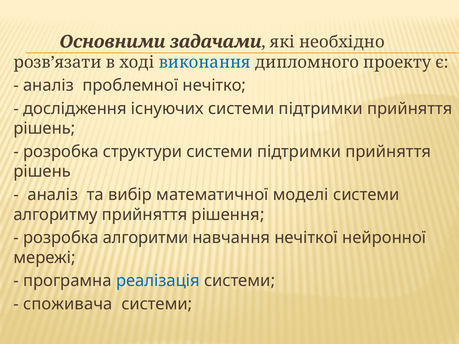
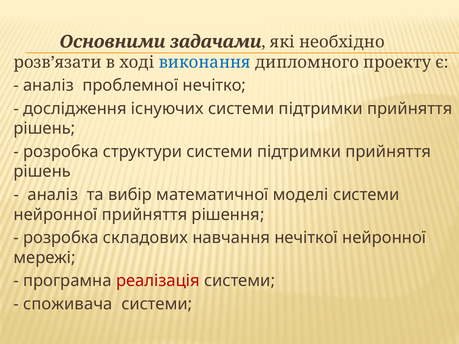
алгоритму at (56, 215): алгоритму -> нейронної
алгоритми: алгоритми -> складових
реалізація colour: blue -> red
